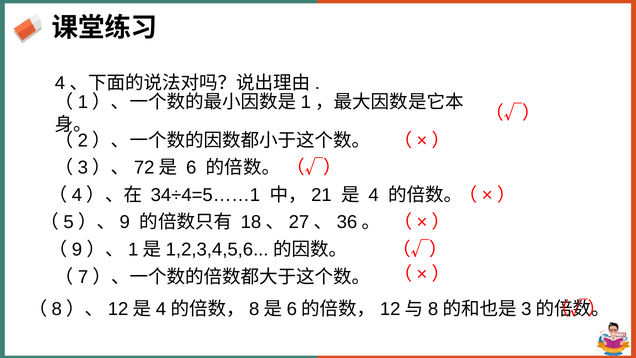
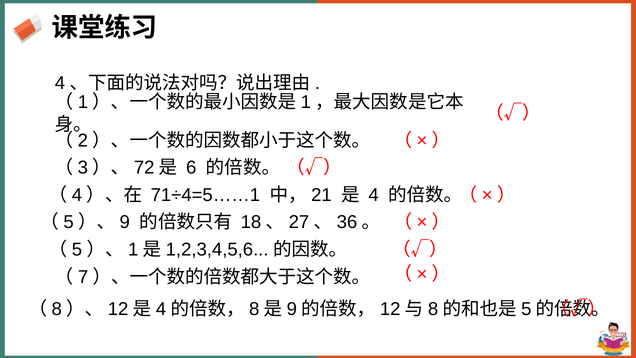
34÷4=5……1: 34÷4=5……1 -> 71÷4=5……1
9 at (77, 249): 9 -> 5
6 at (292, 309): 6 -> 9
3 at (526, 309): 3 -> 5
